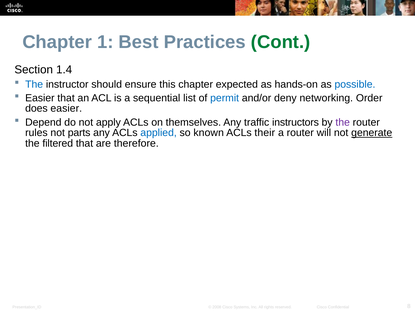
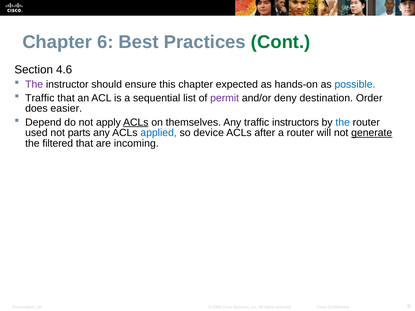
1: 1 -> 6
1.4: 1.4 -> 4.6
The at (34, 84) colour: blue -> purple
Easier at (40, 98): Easier -> Traffic
permit colour: blue -> purple
networking: networking -> destination
ACLs at (136, 122) underline: none -> present
the at (343, 122) colour: purple -> blue
rules: rules -> used
known: known -> device
their: their -> after
therefore: therefore -> incoming
